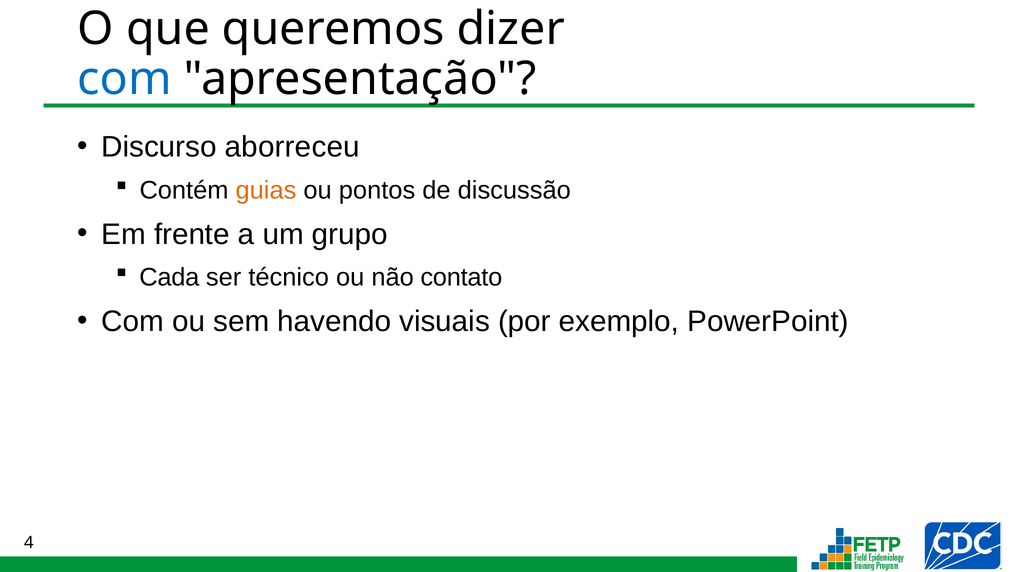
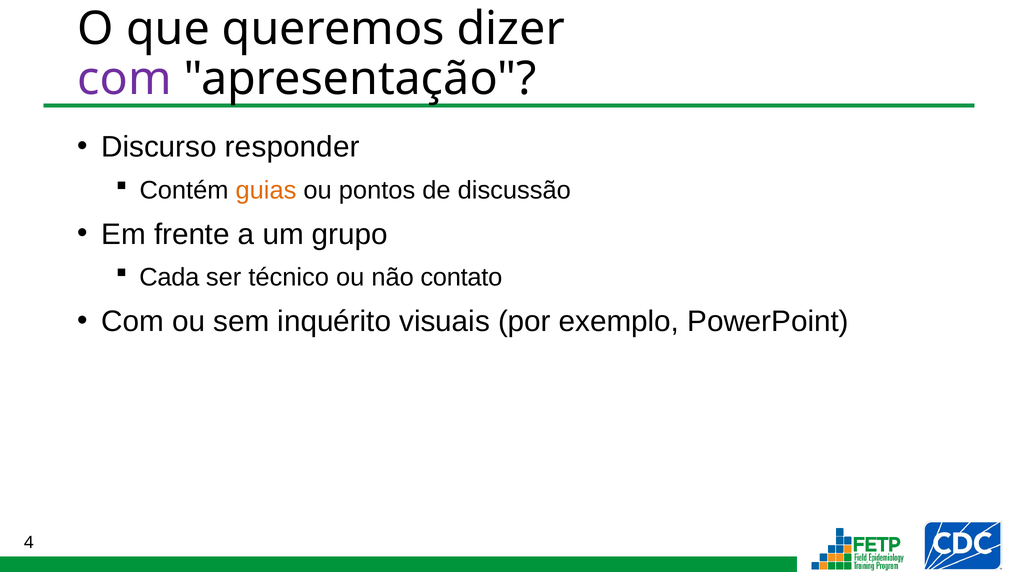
com at (125, 79) colour: blue -> purple
aborreceu: aborreceu -> responder
havendo: havendo -> inquérito
